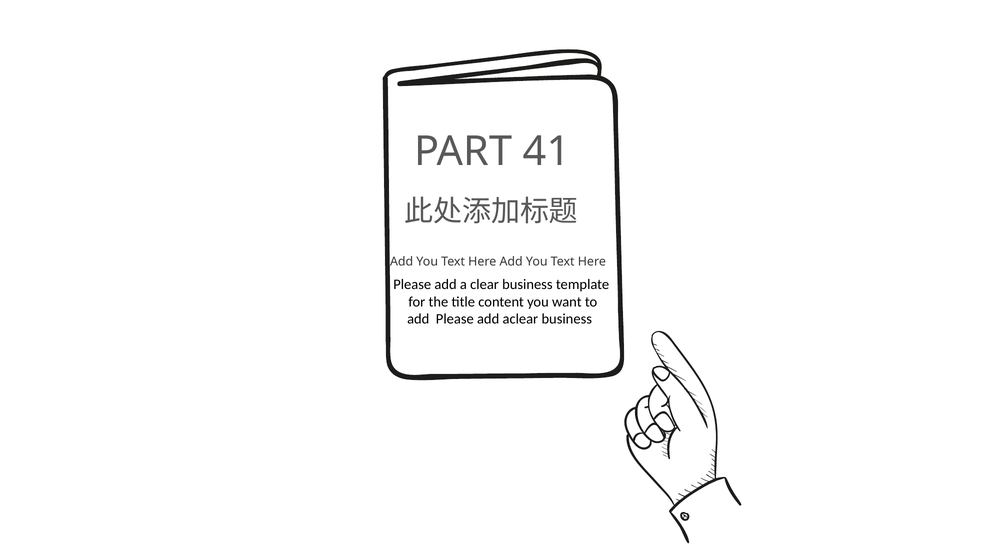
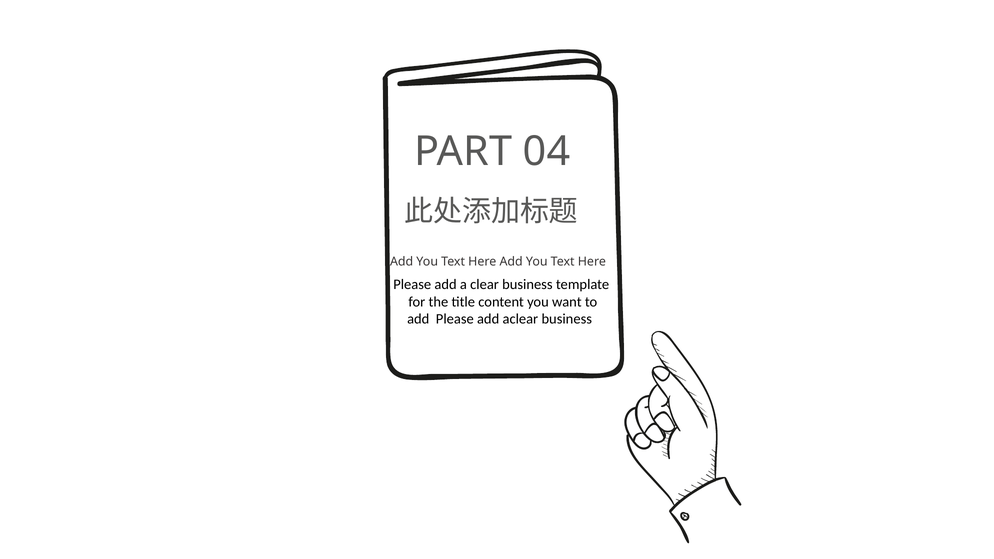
41: 41 -> 04
